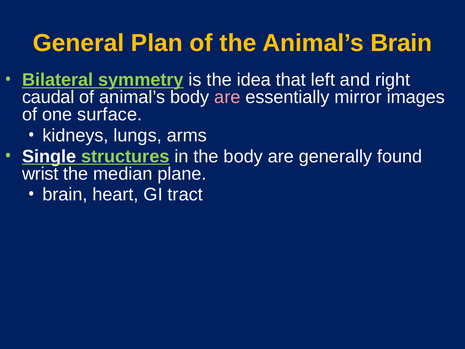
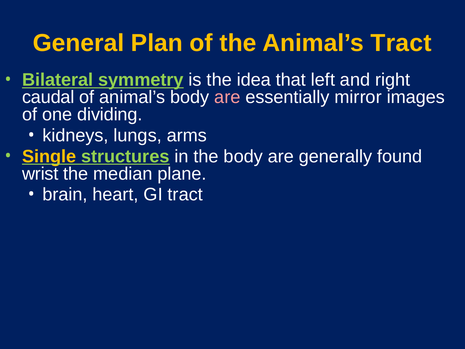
Animal’s Brain: Brain -> Tract
surface: surface -> dividing
Single colour: white -> yellow
